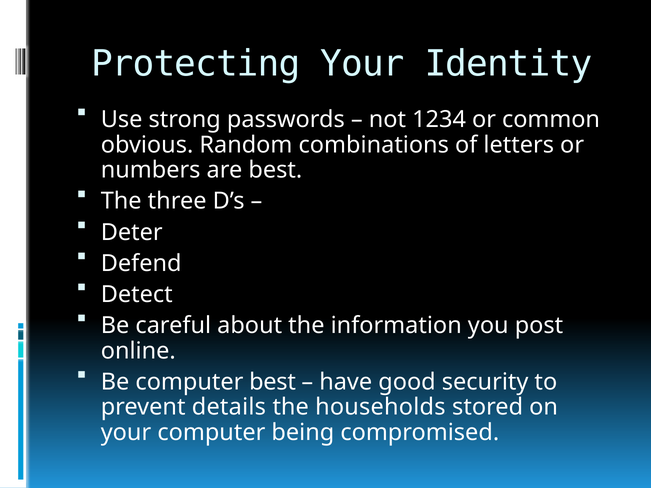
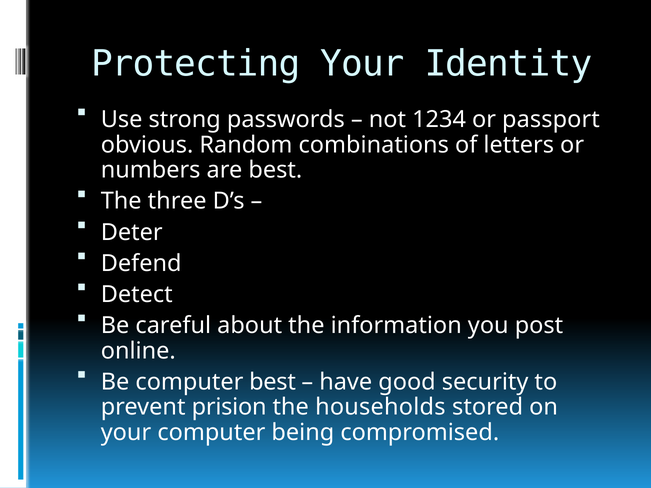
common: common -> passport
details: details -> prision
